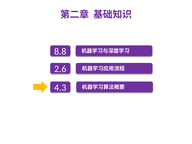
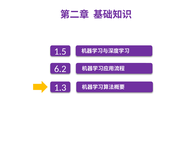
8.8: 8.8 -> 1.5
2.6: 2.6 -> 6.2
4.3: 4.3 -> 1.3
